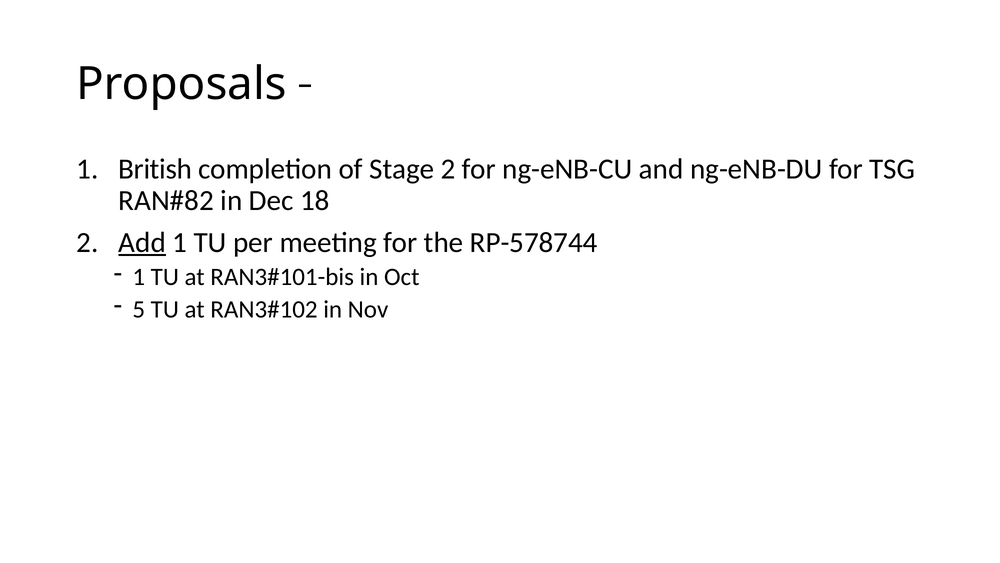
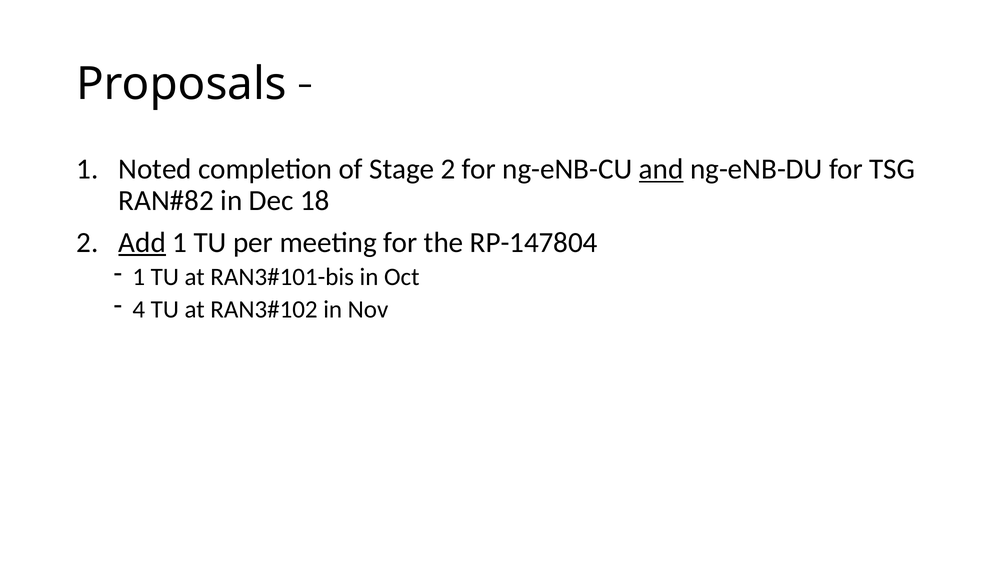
British: British -> Noted
and underline: none -> present
RP-578744: RP-578744 -> RP-147804
5: 5 -> 4
